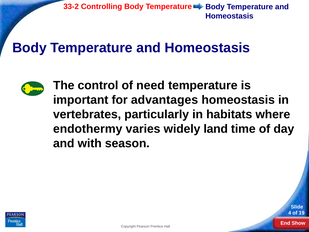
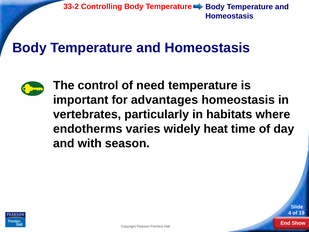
endothermy: endothermy -> endotherms
land: land -> heat
